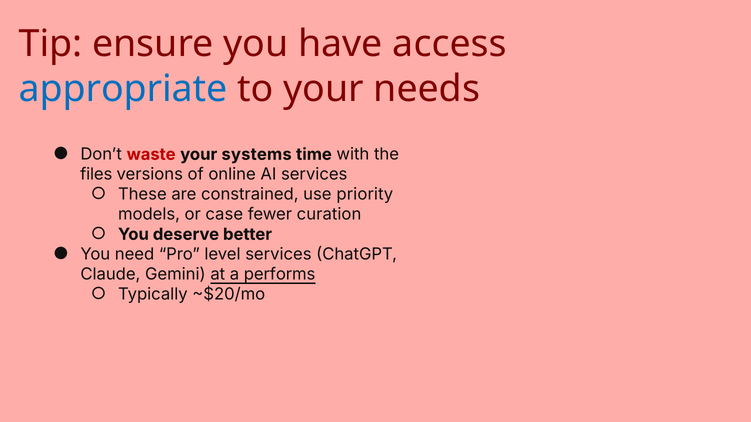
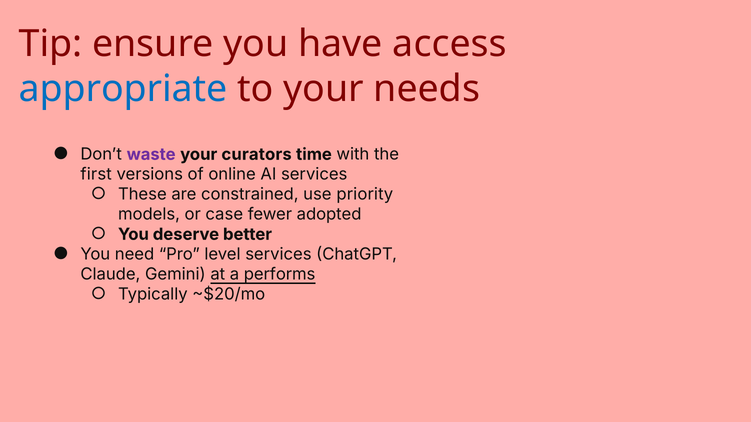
waste colour: red -> purple
systems: systems -> curators
files: files -> first
curation: curation -> adopted
